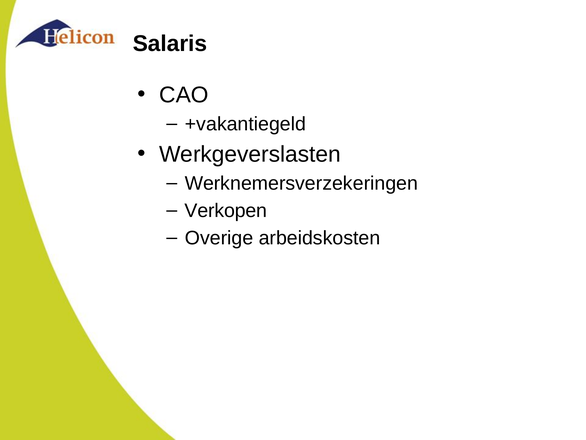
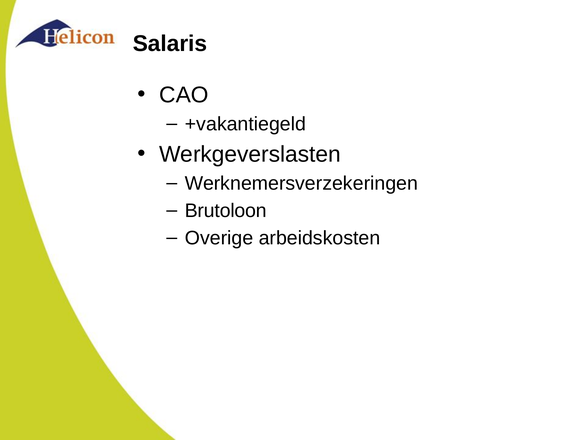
Verkopen: Verkopen -> Brutoloon
